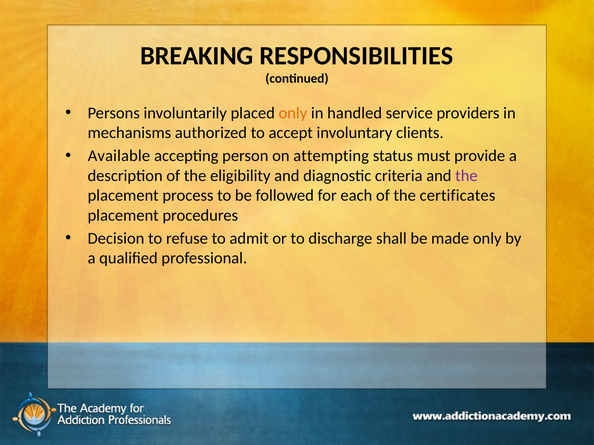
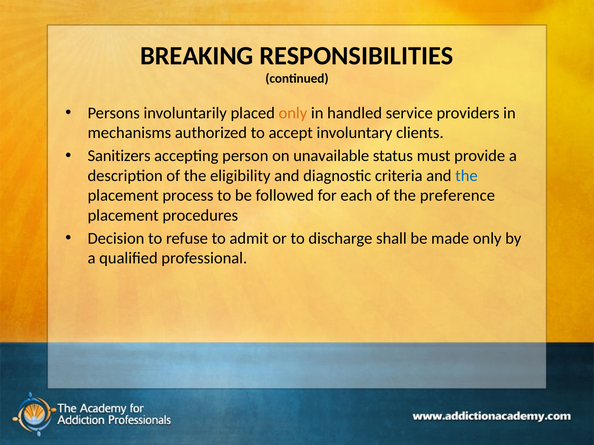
Available: Available -> Sanitizers
attempting: attempting -> unavailable
the at (466, 176) colour: purple -> blue
certificates: certificates -> preference
